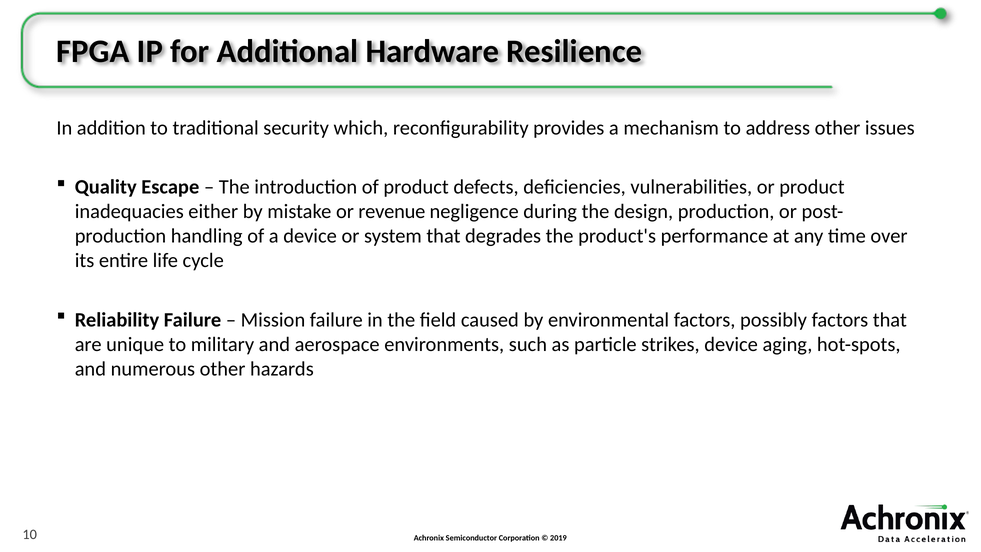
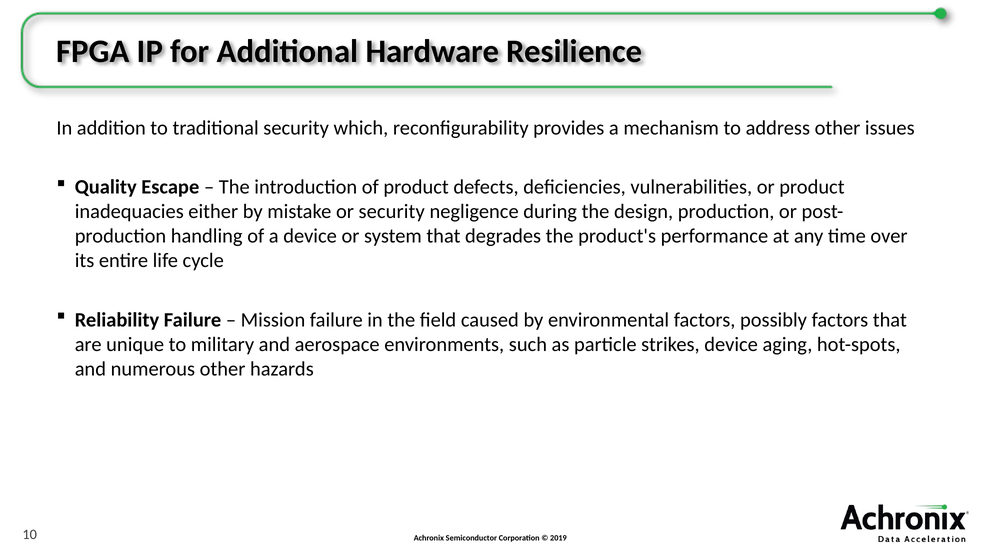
or revenue: revenue -> security
